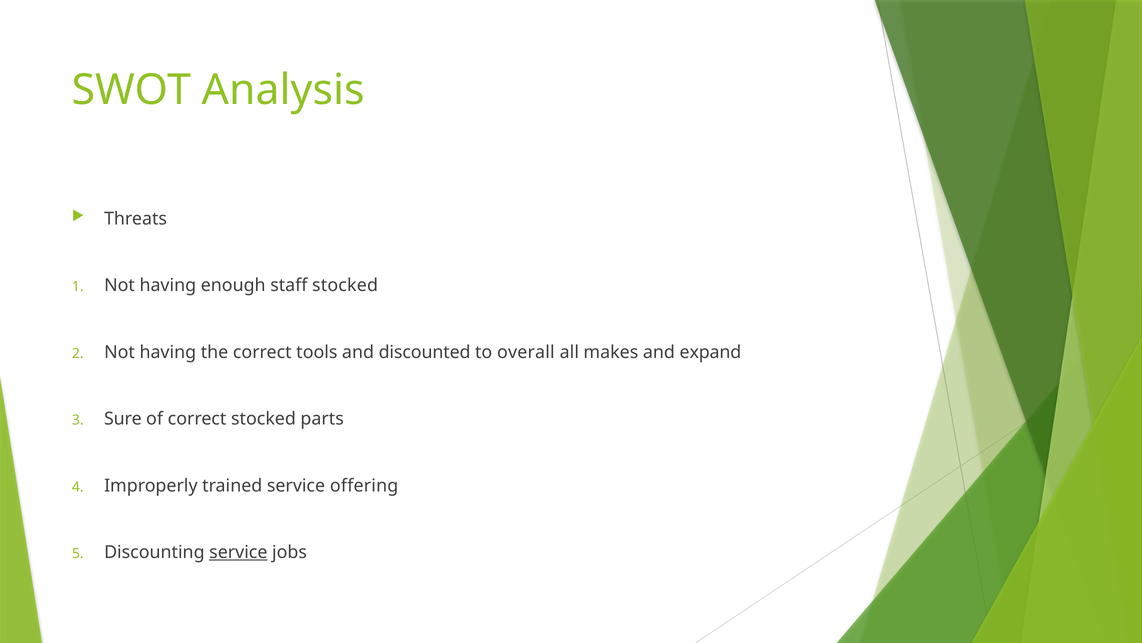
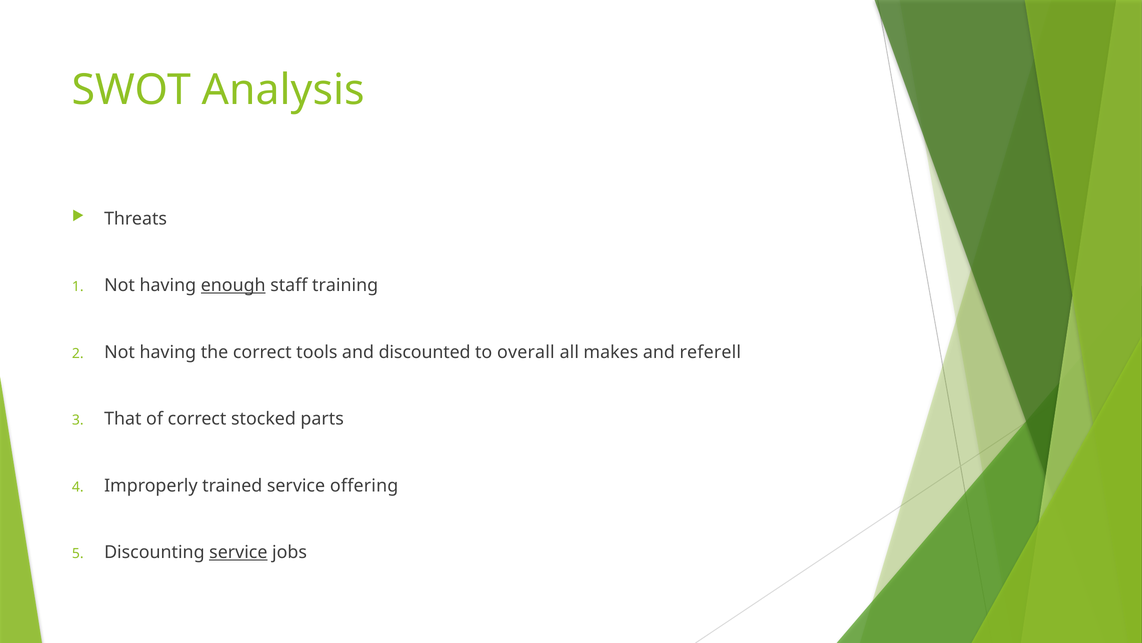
enough underline: none -> present
staff stocked: stocked -> training
expand: expand -> referell
Sure: Sure -> That
